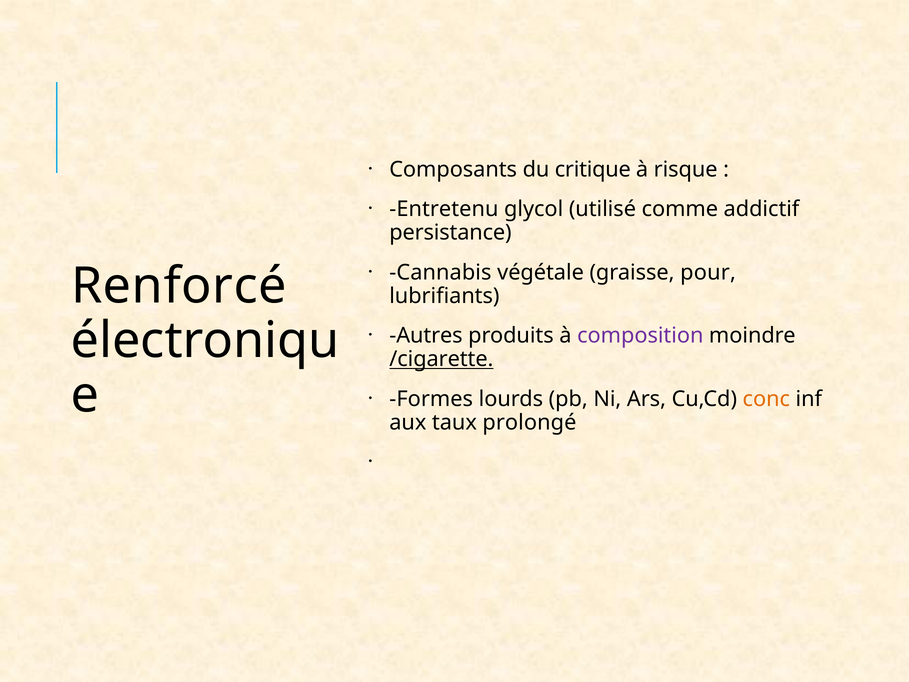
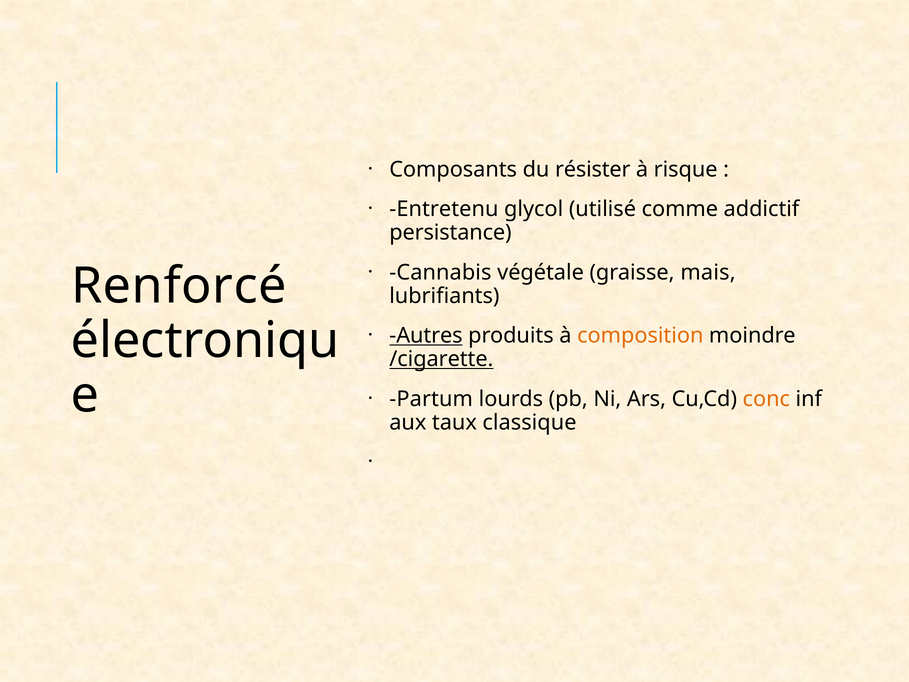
critique: critique -> résister
pour: pour -> mais
Autres underline: none -> present
composition colour: purple -> orange
Formes: Formes -> Partum
prolongé: prolongé -> classique
